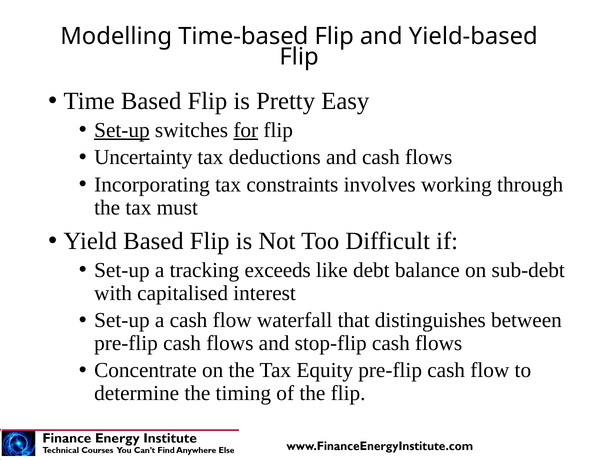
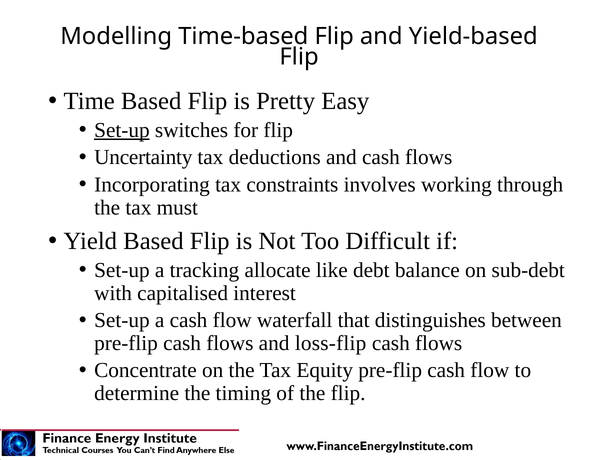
for underline: present -> none
exceeds: exceeds -> allocate
stop-flip: stop-flip -> loss-flip
